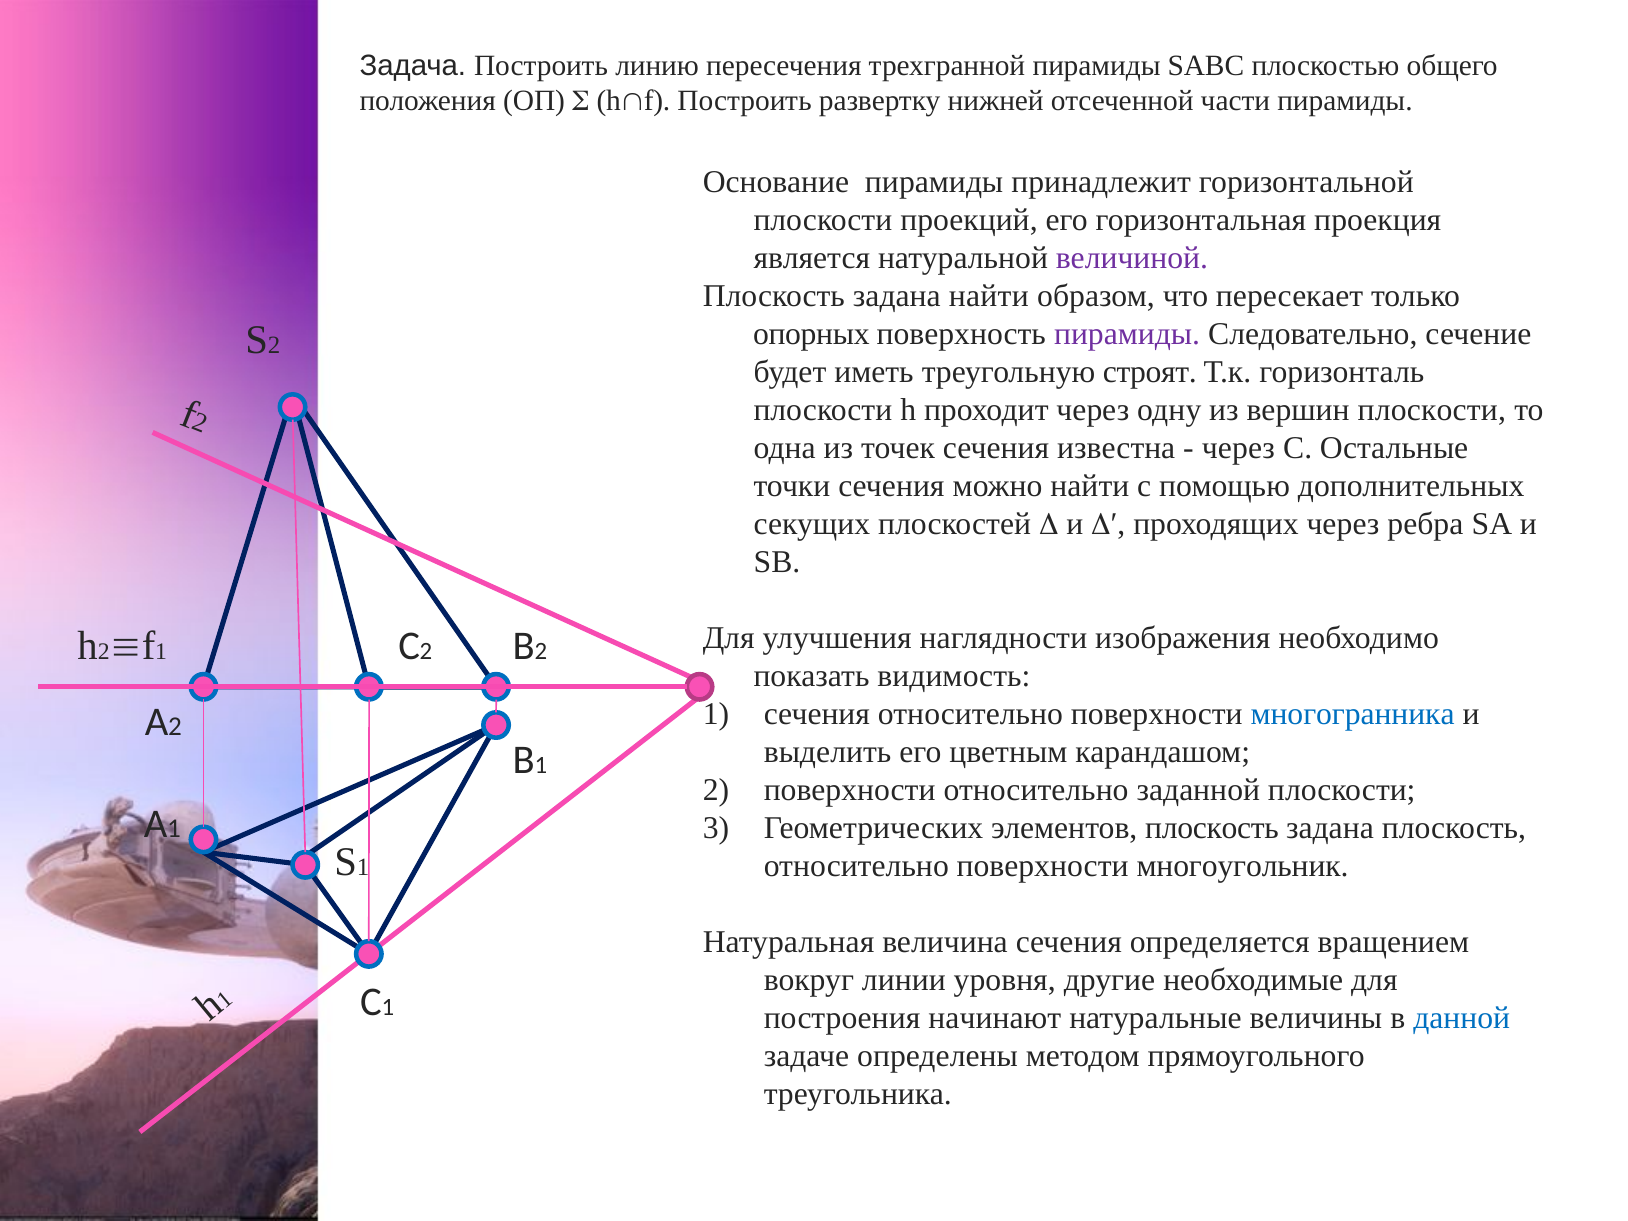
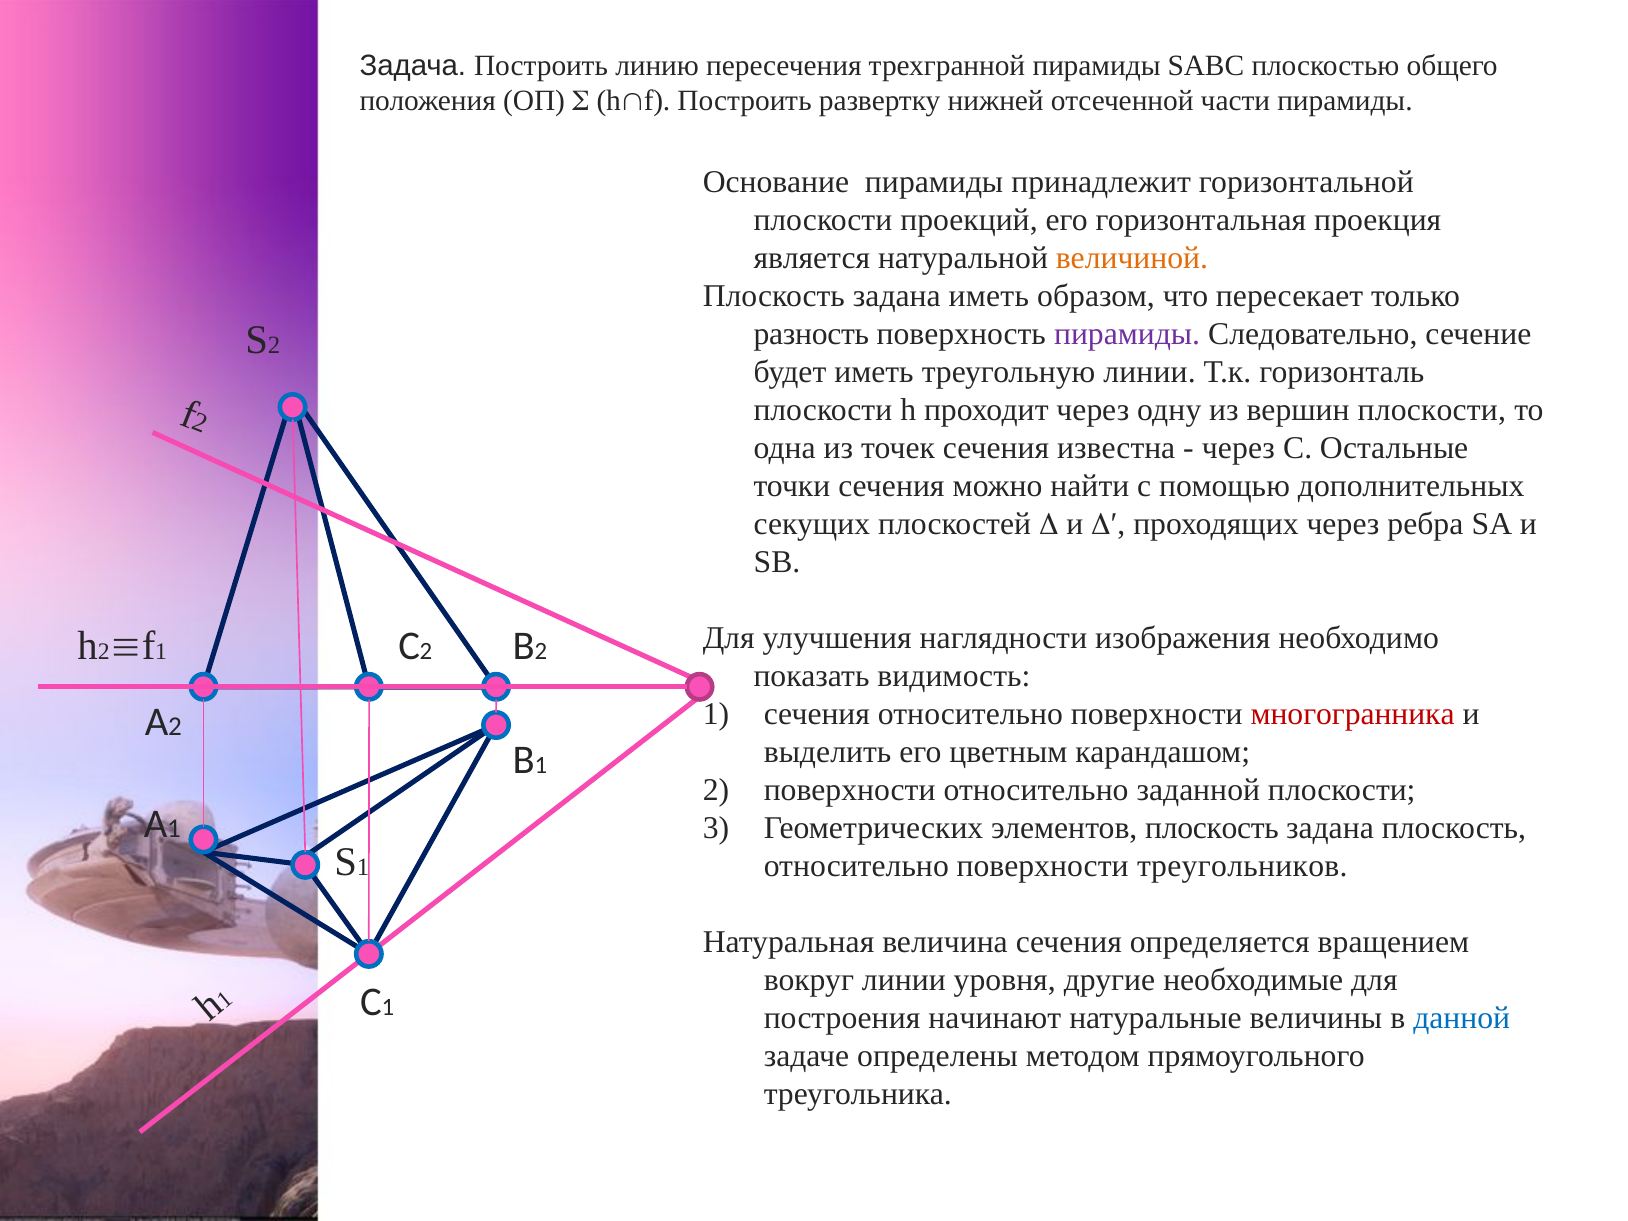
величиной colour: purple -> orange
задана найти: найти -> иметь
опорных: опорных -> разность
треугольную строят: строят -> линии
многогранника colour: blue -> red
многоугольник: многоугольник -> треугольников
